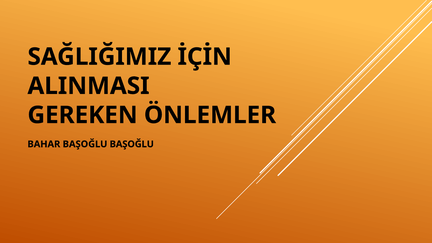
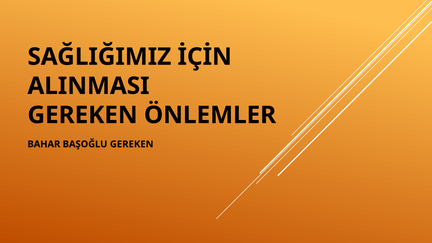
BAŞOĞLU BAŞOĞLU: BAŞOĞLU -> GEREKEN
